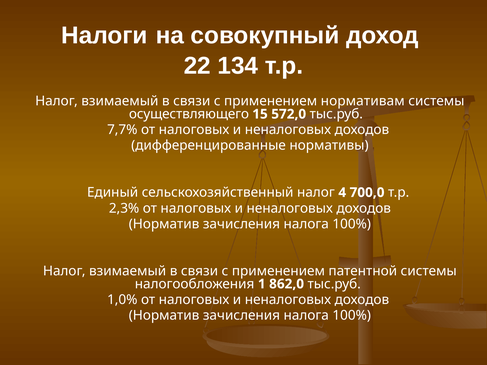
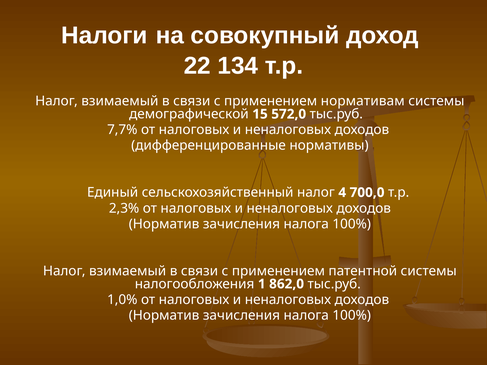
осуществляющего: осуществляющего -> демографической
